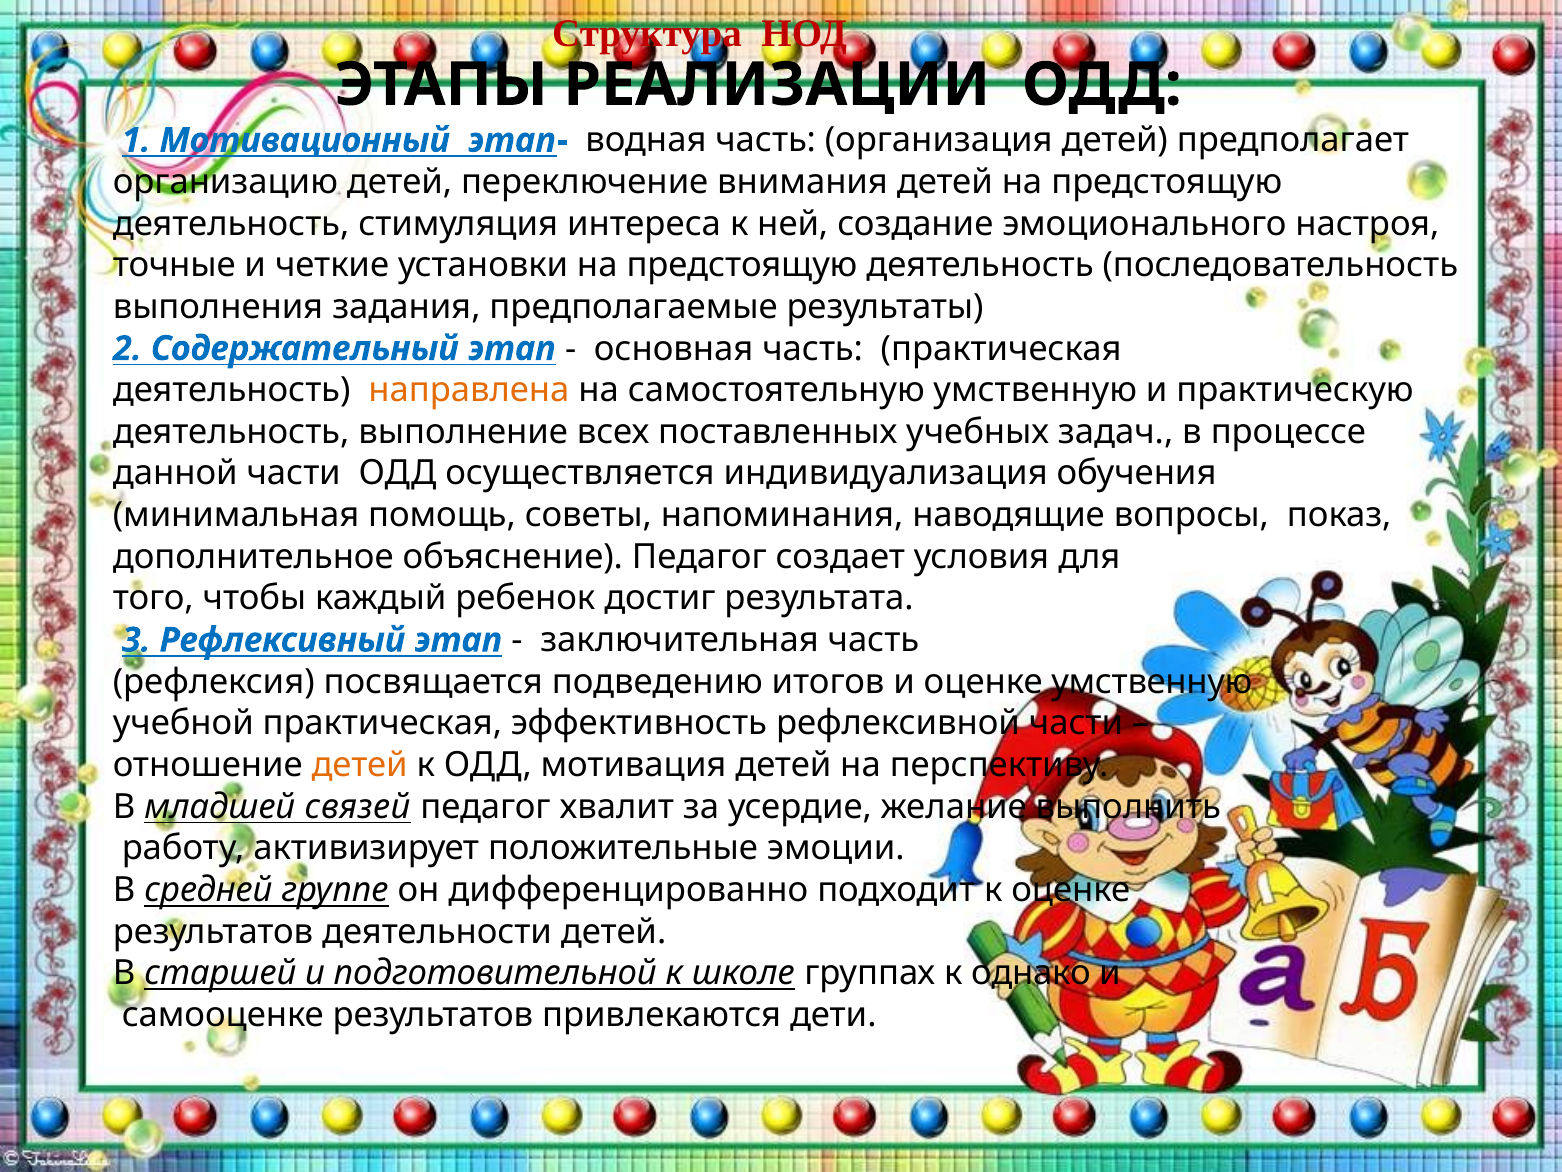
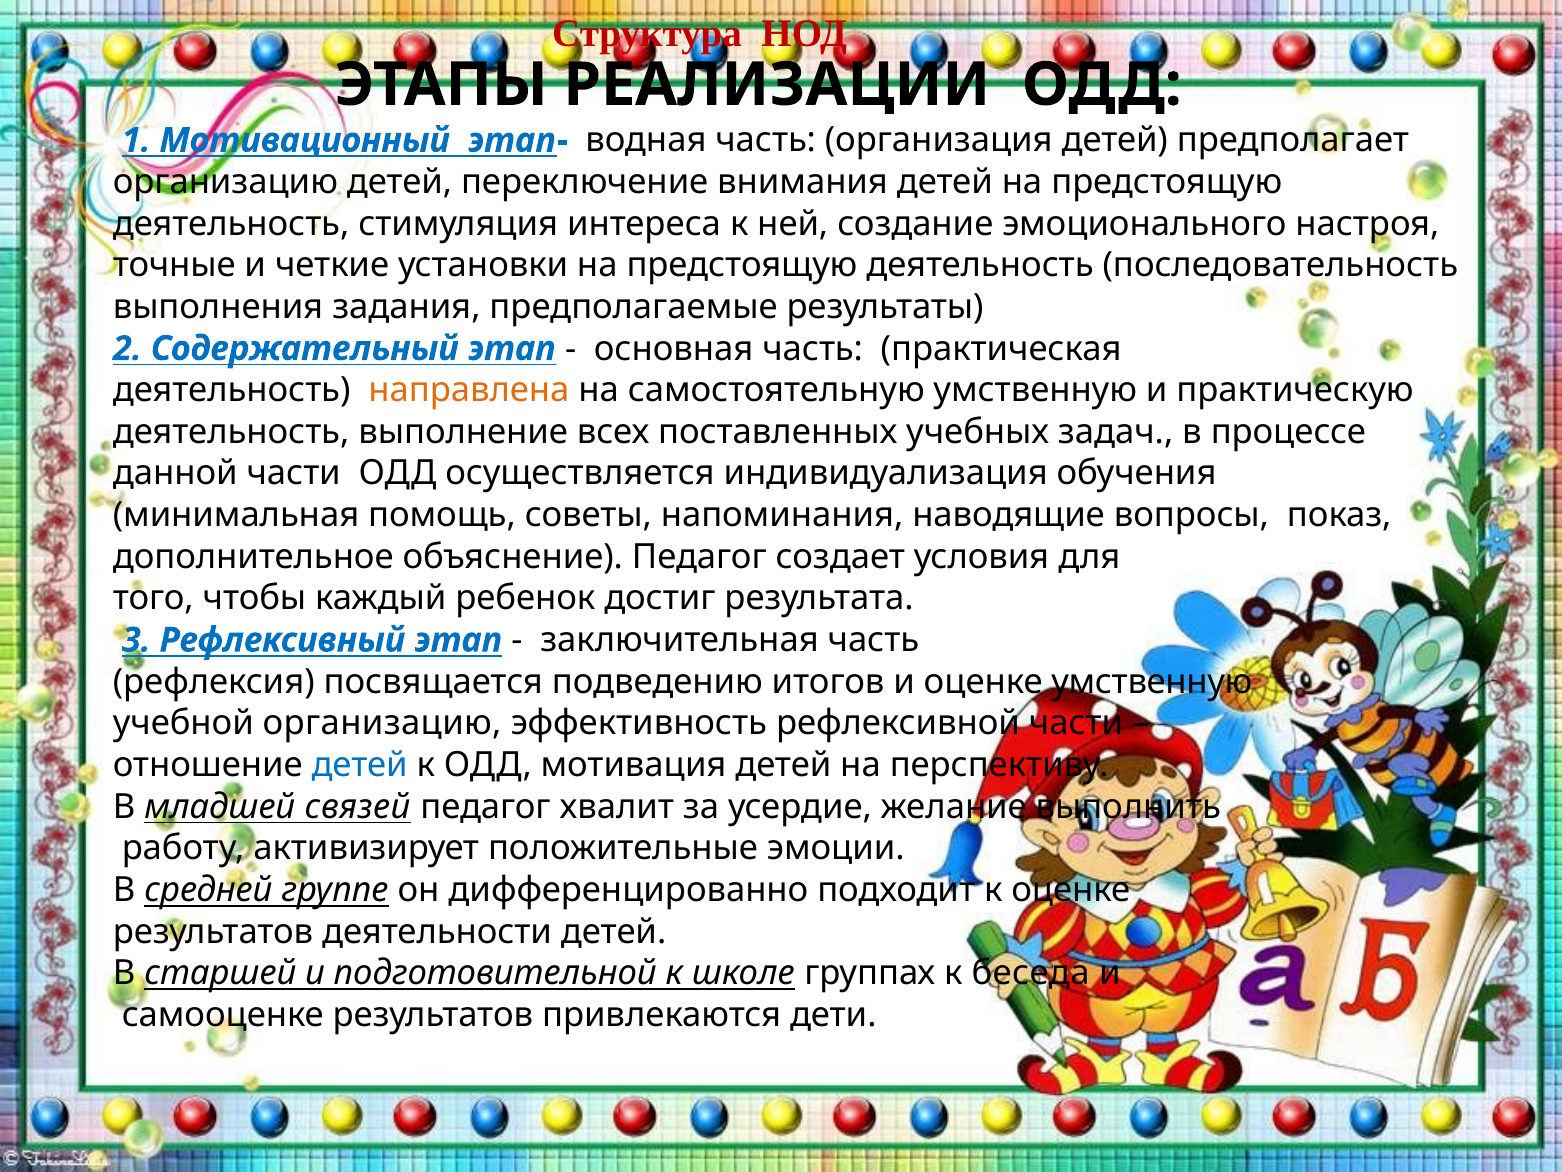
учебной практическая: практическая -> организацию
детей at (360, 765) colour: orange -> blue
однако: однако -> беседа
